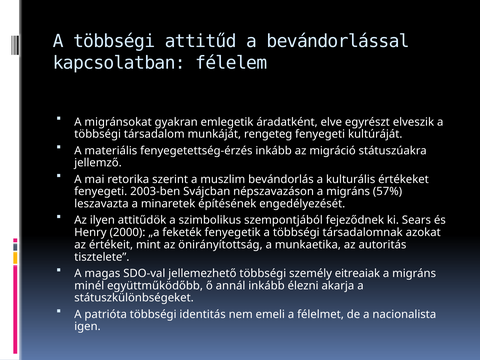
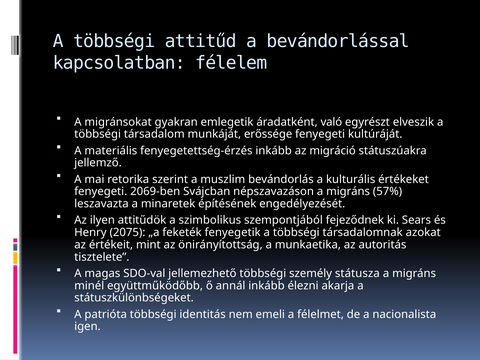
elve: elve -> való
rengeteg: rengeteg -> erőssége
2003-ben: 2003-ben -> 2069-ben
2000: 2000 -> 2075
eitreaiak: eitreaiak -> státusza
